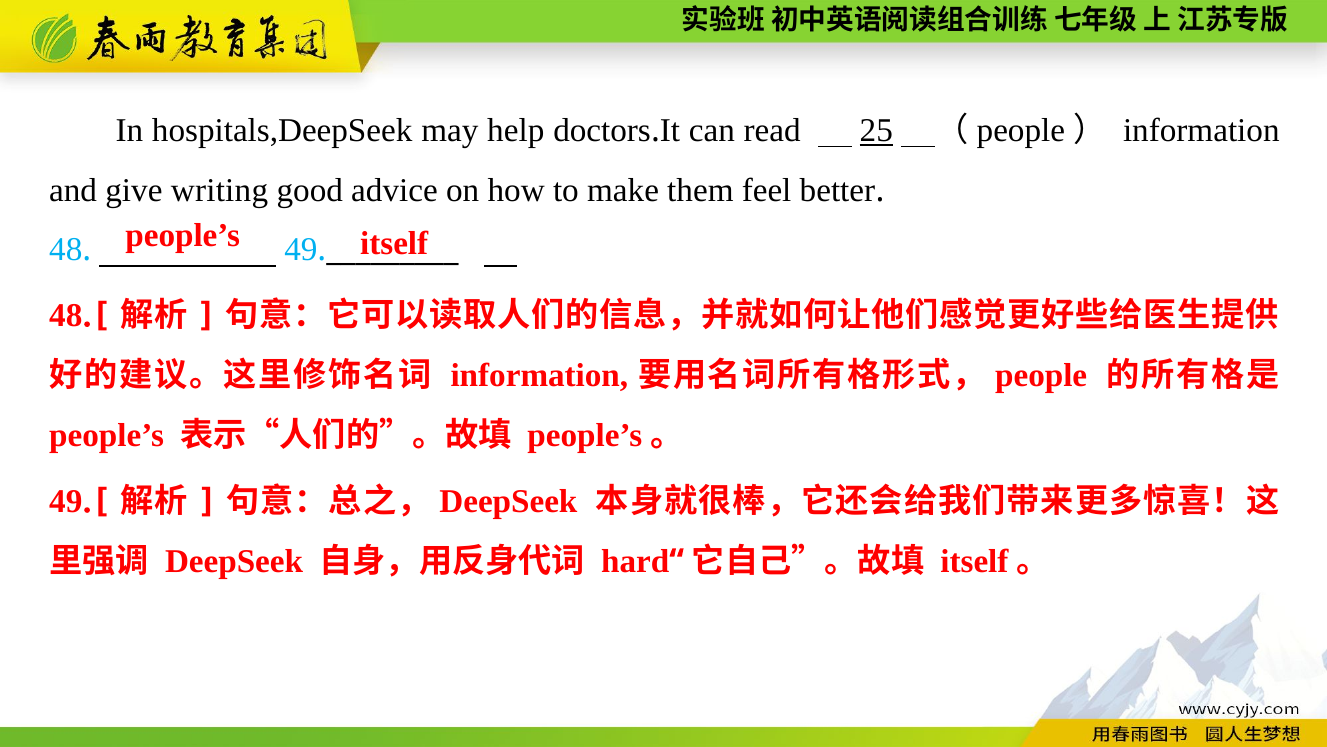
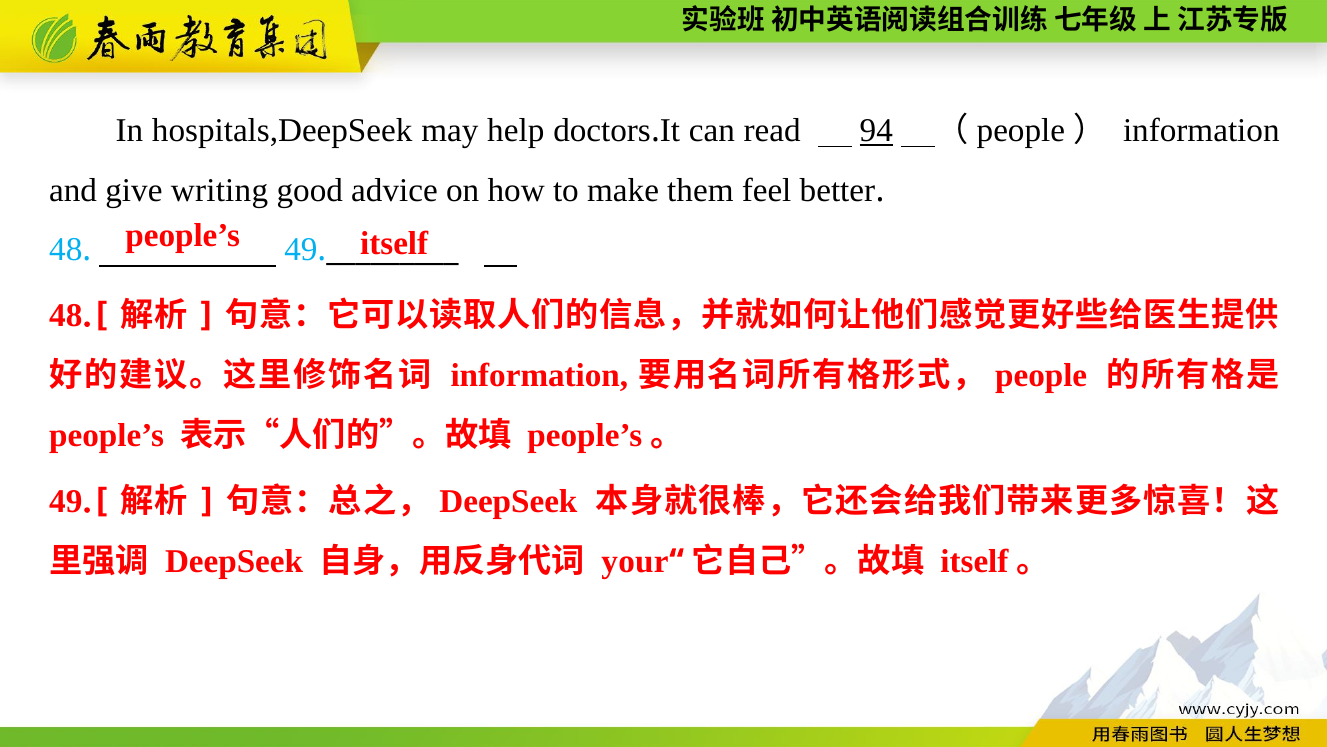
25: 25 -> 94
hard: hard -> your
